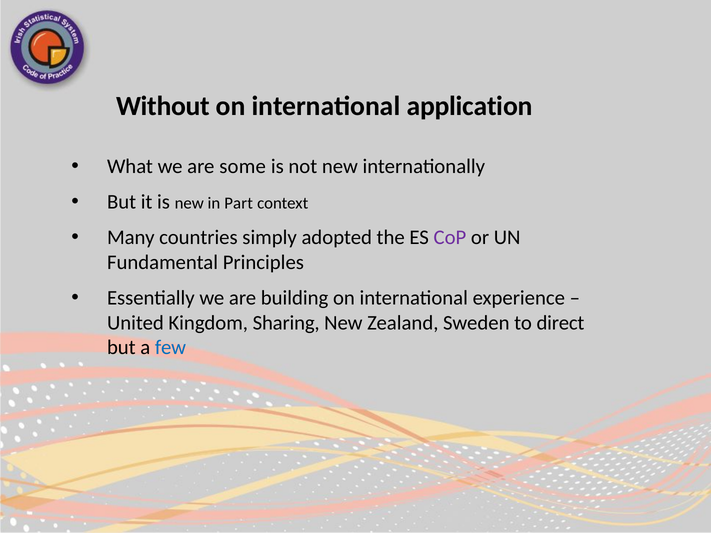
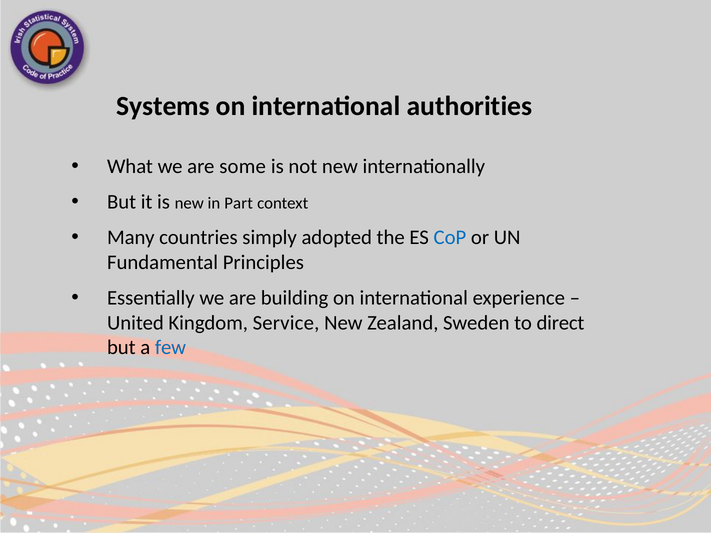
Without: Without -> Systems
application: application -> authorities
CoP colour: purple -> blue
Sharing: Sharing -> Service
